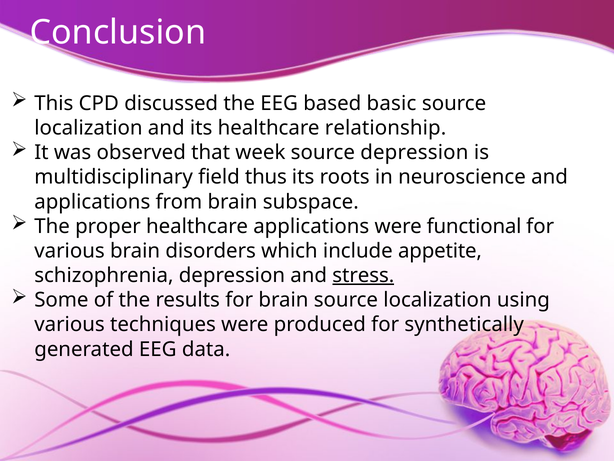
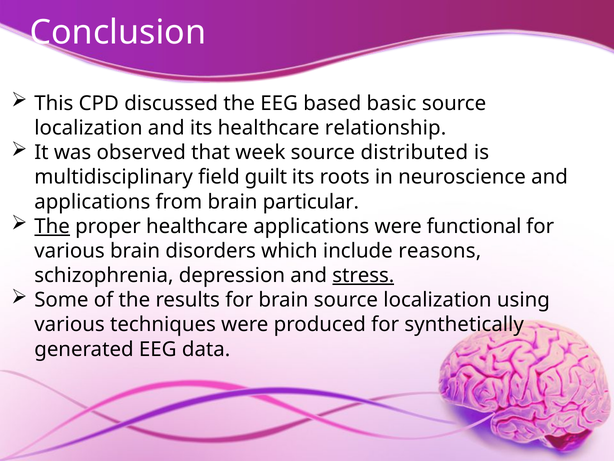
source depression: depression -> distributed
thus: thus -> guilt
subspace: subspace -> particular
The at (52, 226) underline: none -> present
appetite: appetite -> reasons
